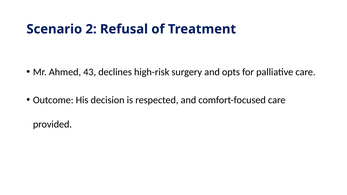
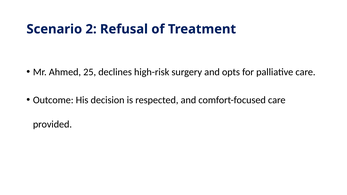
43: 43 -> 25
